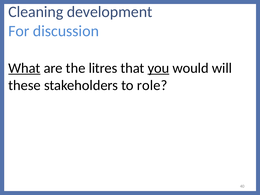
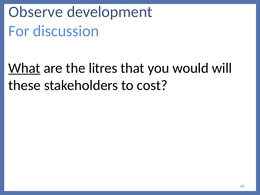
Cleaning: Cleaning -> Observe
you underline: present -> none
role: role -> cost
